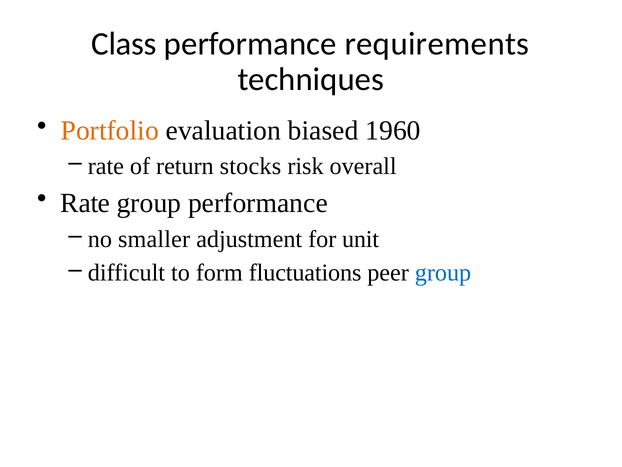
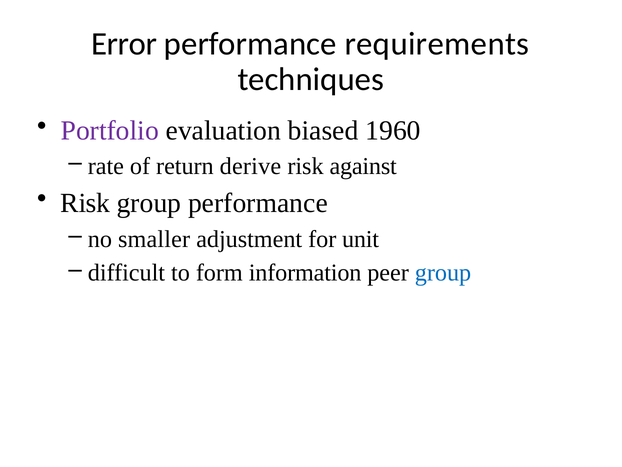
Class: Class -> Error
Portfolio colour: orange -> purple
stocks: stocks -> derive
overall: overall -> against
Rate at (85, 203): Rate -> Risk
fluctuations: fluctuations -> information
